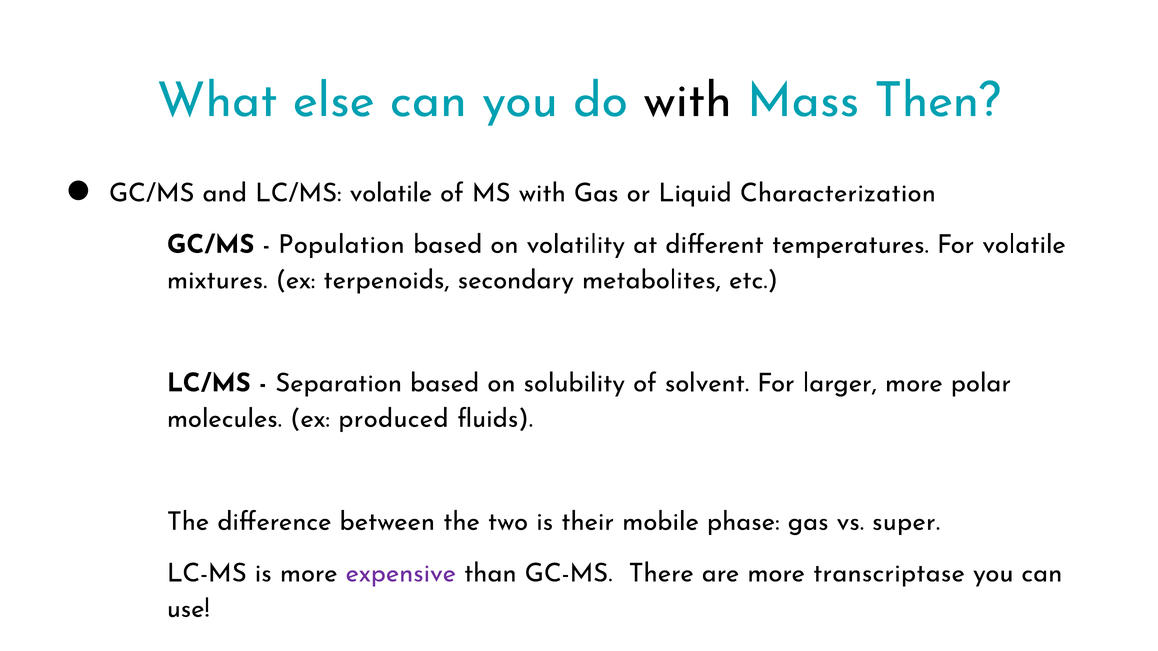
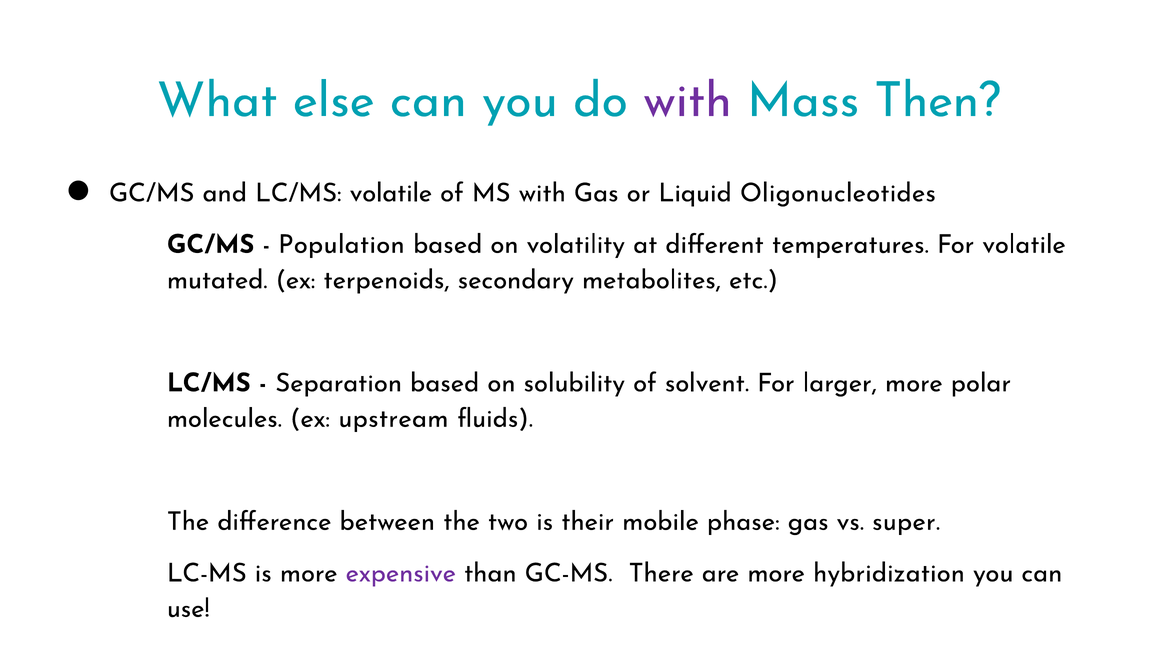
with at (687, 100) colour: black -> purple
Characterization: Characterization -> Oligonucleotides
mixtures: mixtures -> mutated
produced: produced -> upstream
transcriptase: transcriptase -> hybridization
